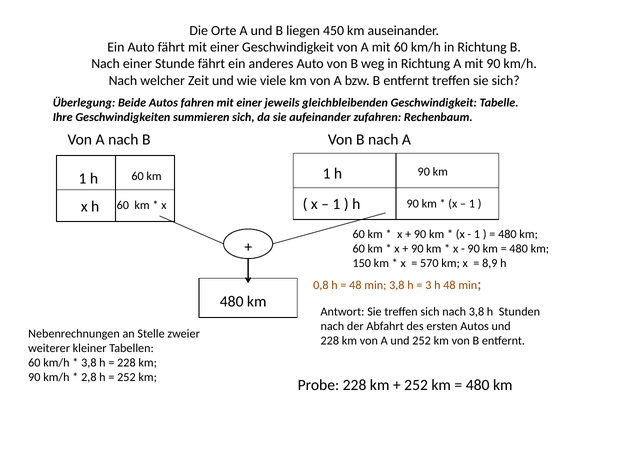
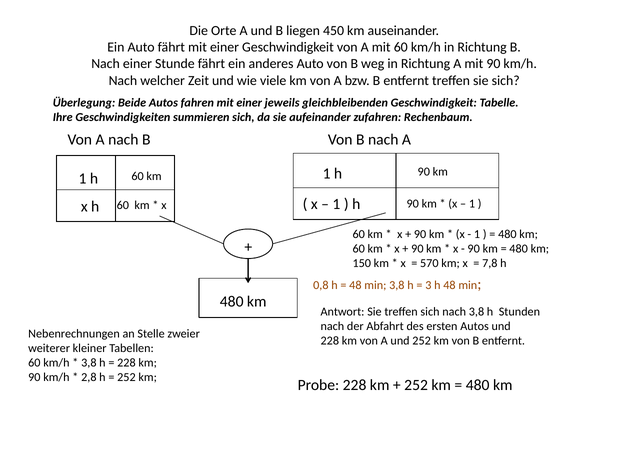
8,9: 8,9 -> 7,8
